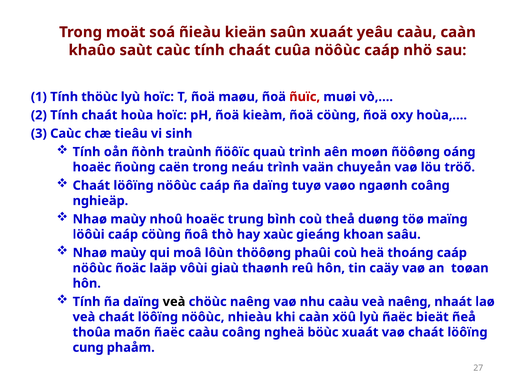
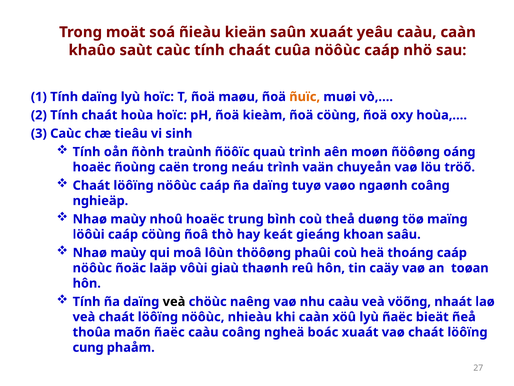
Tính thöùc: thöùc -> daïng
ñuïc colour: red -> orange
xaùc: xaùc -> keát
veà naêng: naêng -> vöõng
böùc: böùc -> boác
